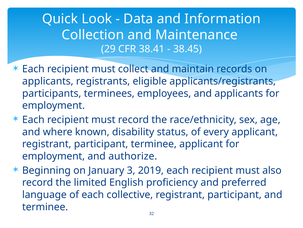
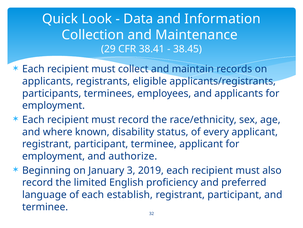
collective: collective -> establish
